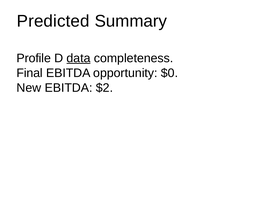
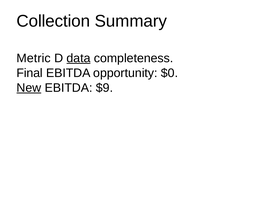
Predicted: Predicted -> Collection
Profile: Profile -> Metric
New underline: none -> present
$2: $2 -> $9
